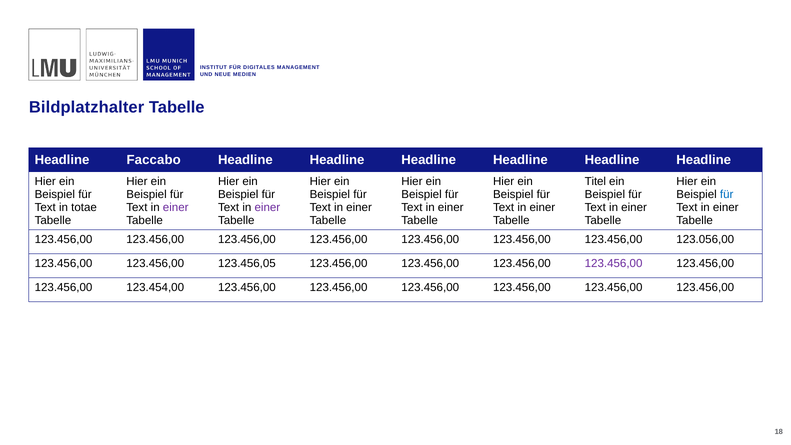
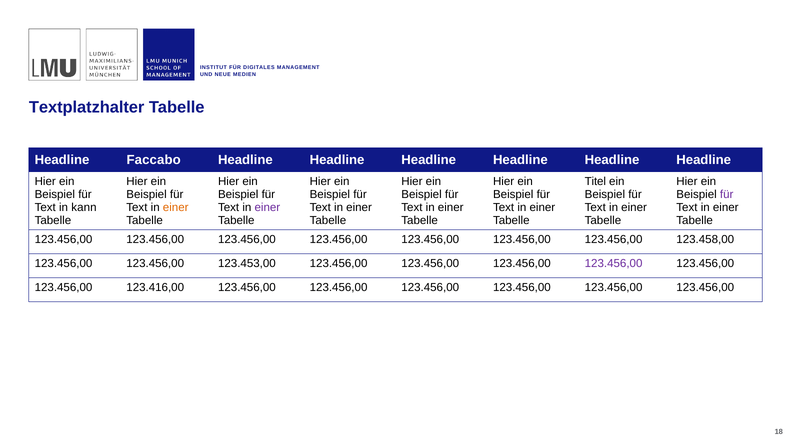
Bildplatzhalter: Bildplatzhalter -> Textplatzhalter
für at (727, 194) colour: blue -> purple
totae: totae -> kann
einer at (176, 207) colour: purple -> orange
123.056,00: 123.056,00 -> 123.458,00
123.456,05: 123.456,05 -> 123.453,00
123.454,00: 123.454,00 -> 123.416,00
